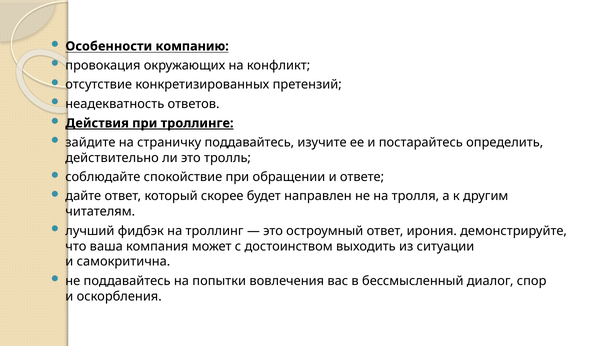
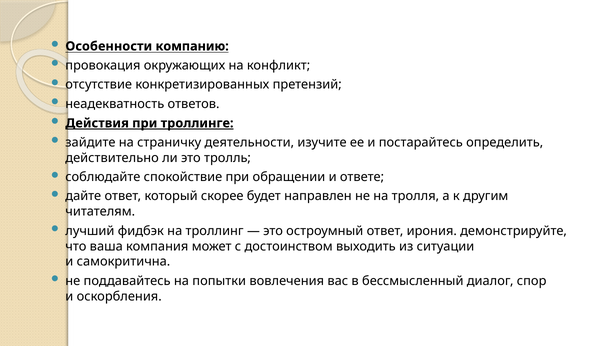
страничку поддавайтесь: поддавайтесь -> деятельности
